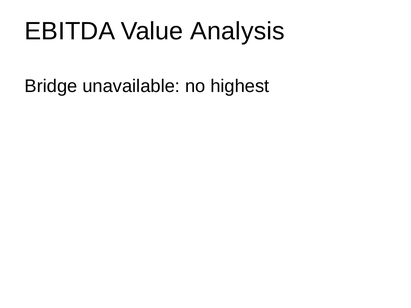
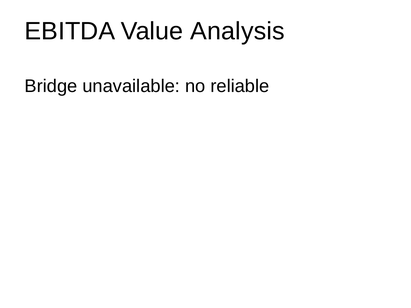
highest: highest -> reliable
